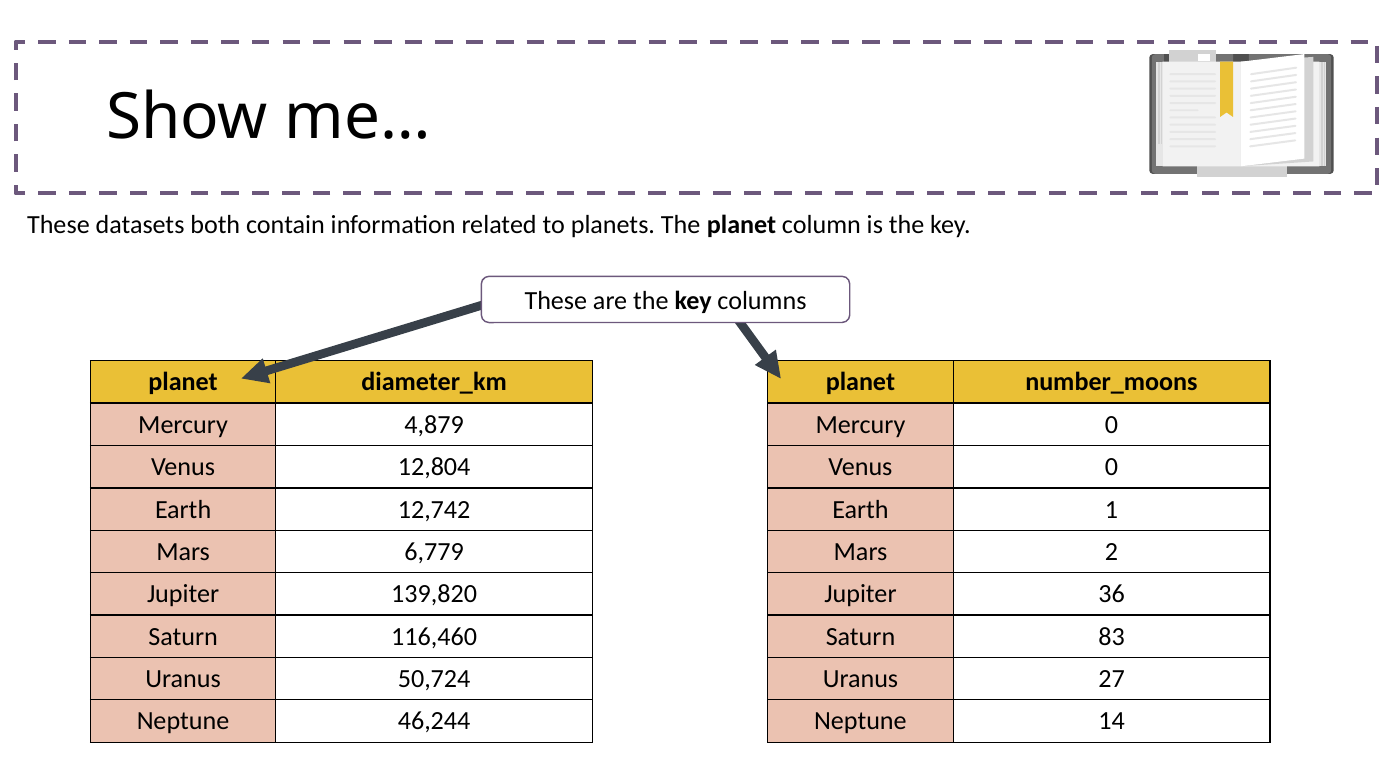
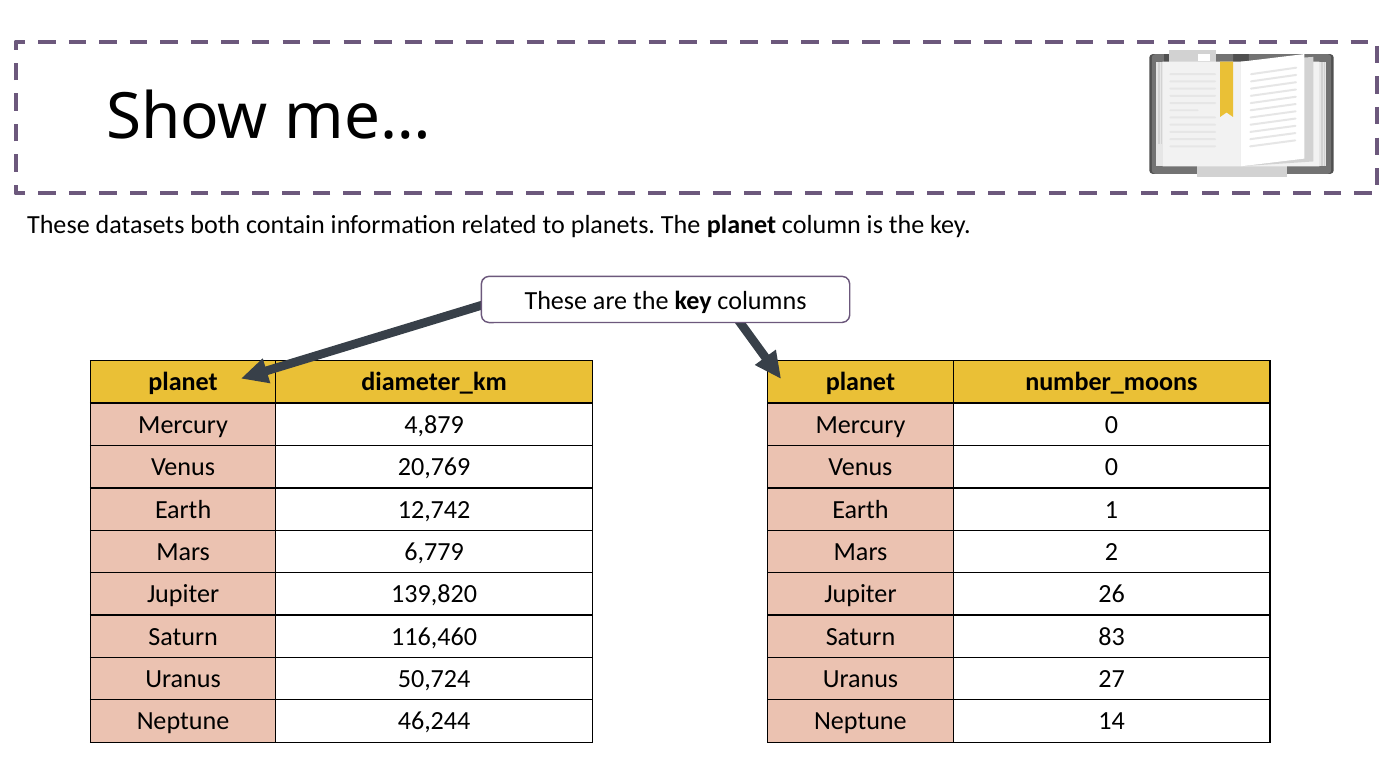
12,804: 12,804 -> 20,769
36: 36 -> 26
